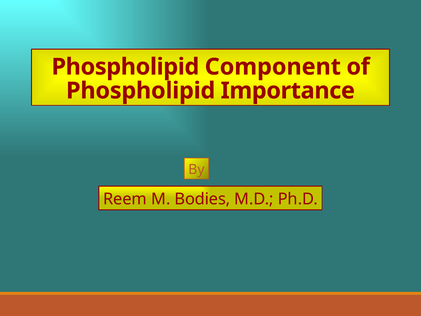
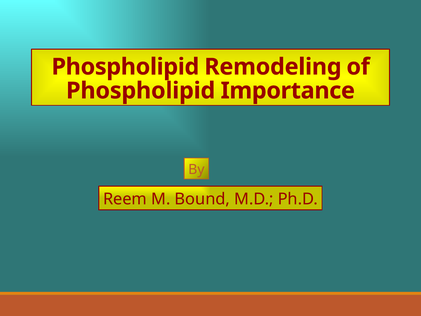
Component: Component -> Remodeling
Bodies: Bodies -> Bound
